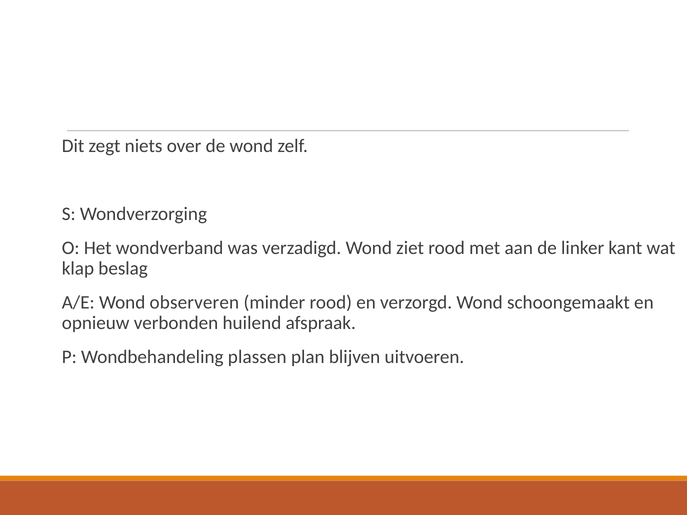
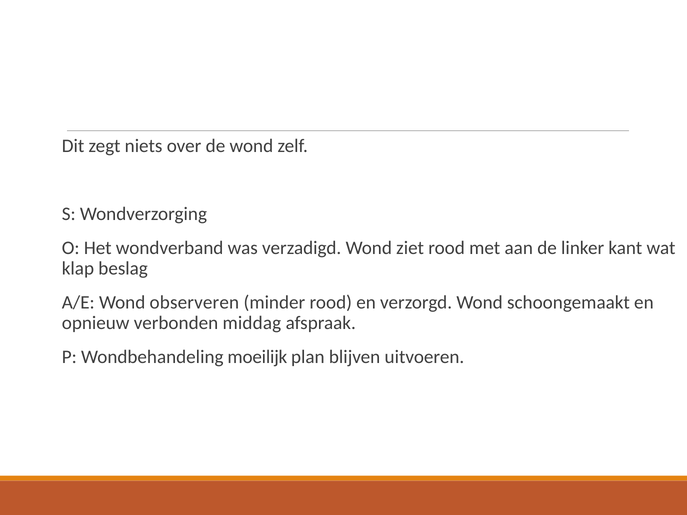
huilend: huilend -> middag
plassen: plassen -> moeilijk
